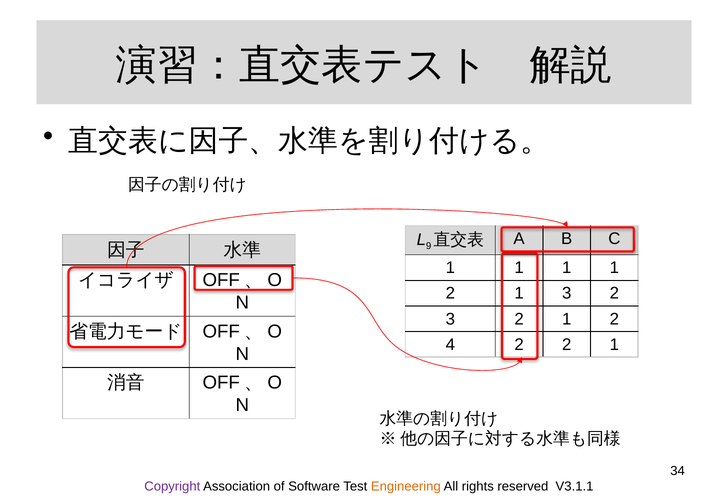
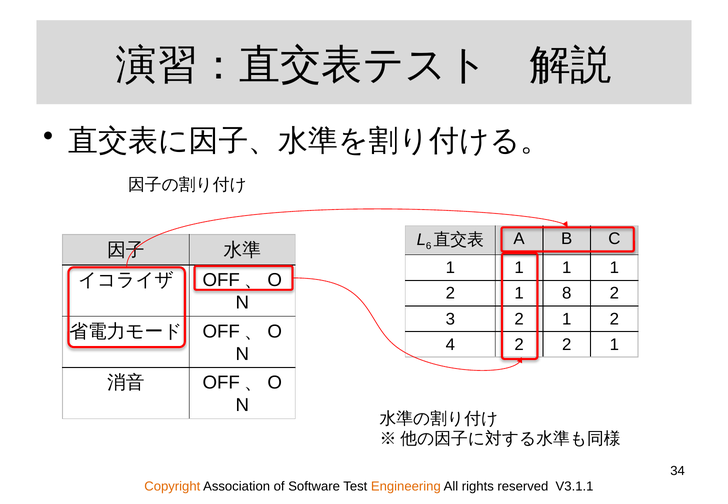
9: 9 -> 6
3 at (567, 293): 3 -> 8
Copyright colour: purple -> orange
